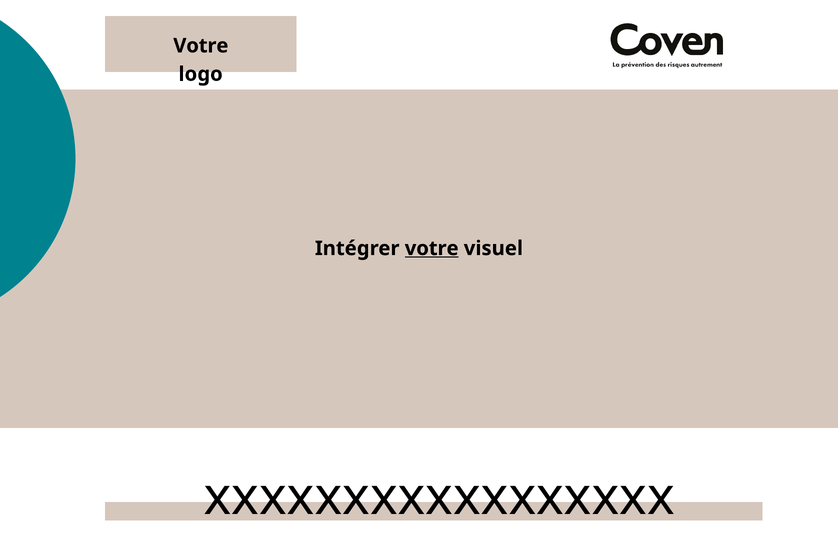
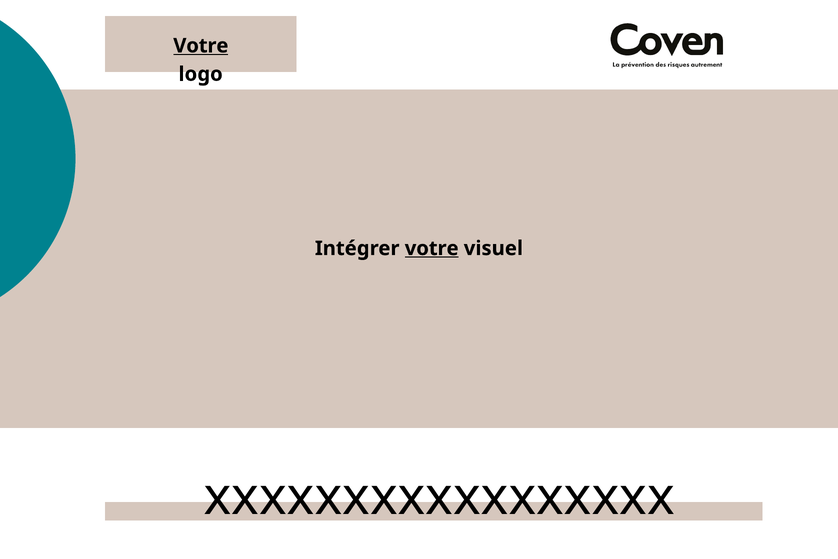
Votre at (201, 46) underline: none -> present
